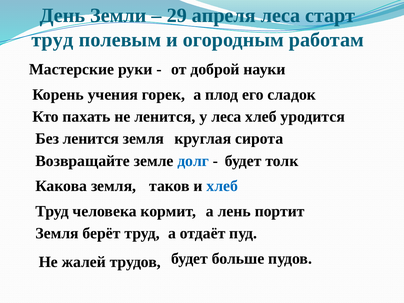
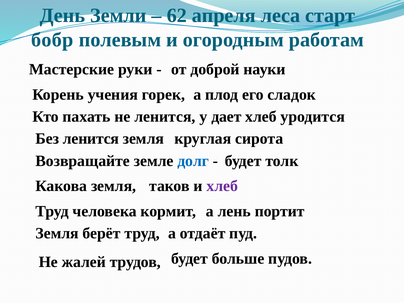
29: 29 -> 62
труд at (52, 40): труд -> бобр
у леса: леса -> дает
хлеб at (222, 186) colour: blue -> purple
